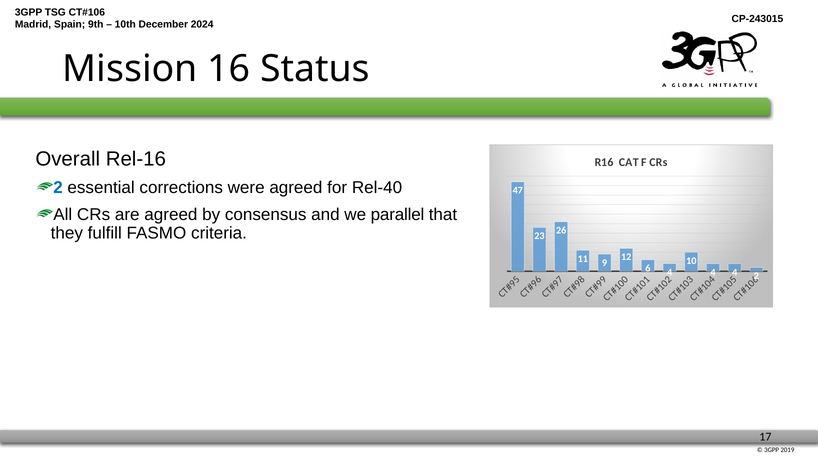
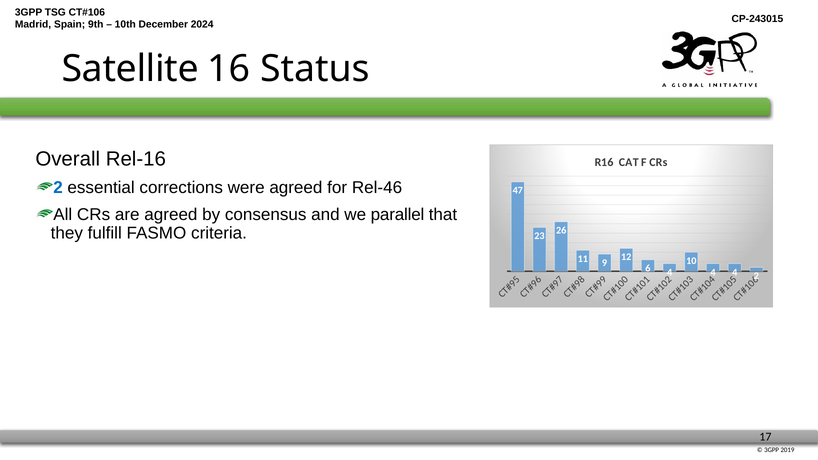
Mission: Mission -> Satellite
Rel-40: Rel-40 -> Rel-46
